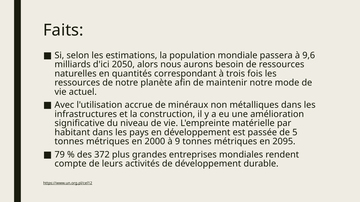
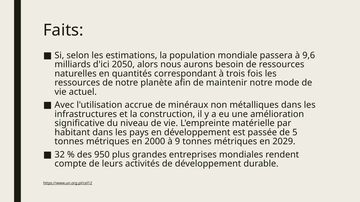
2095: 2095 -> 2029
79: 79 -> 32
372: 372 -> 950
